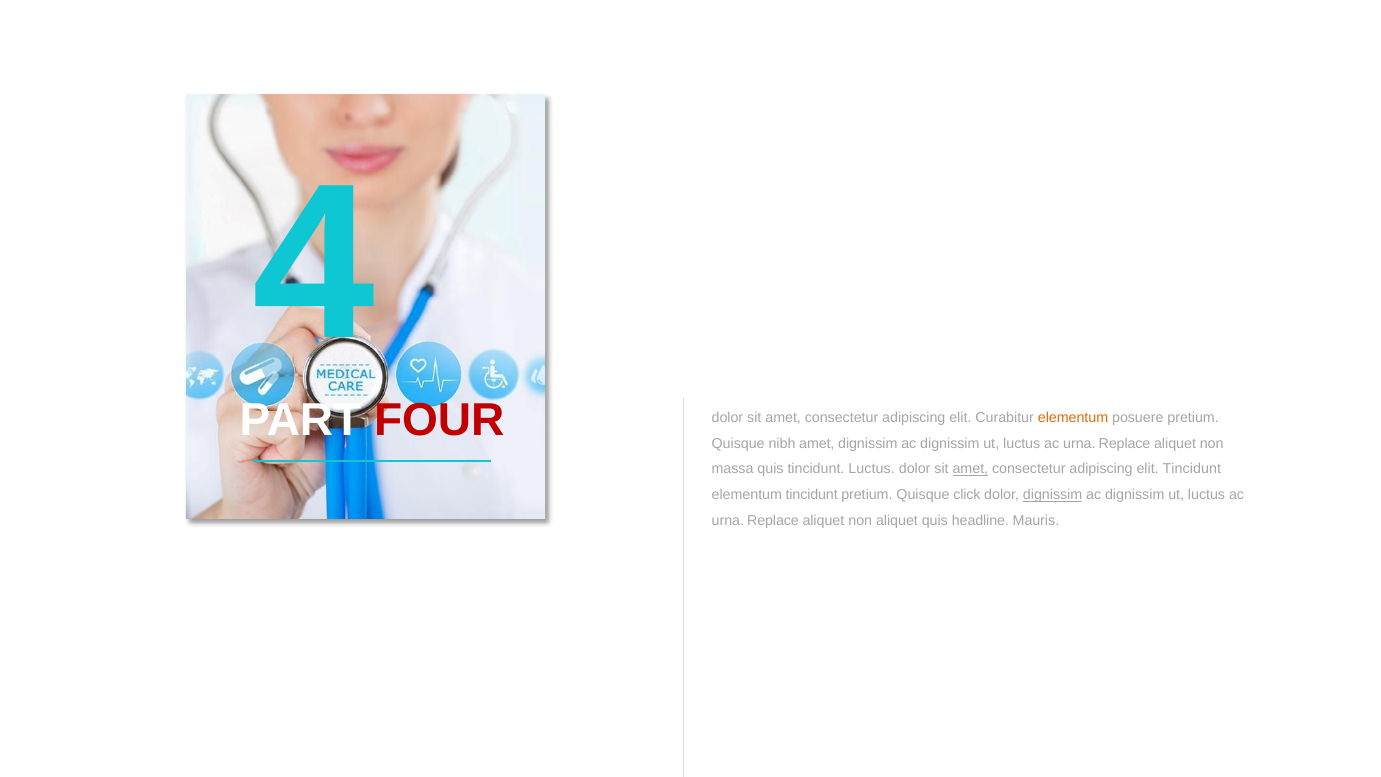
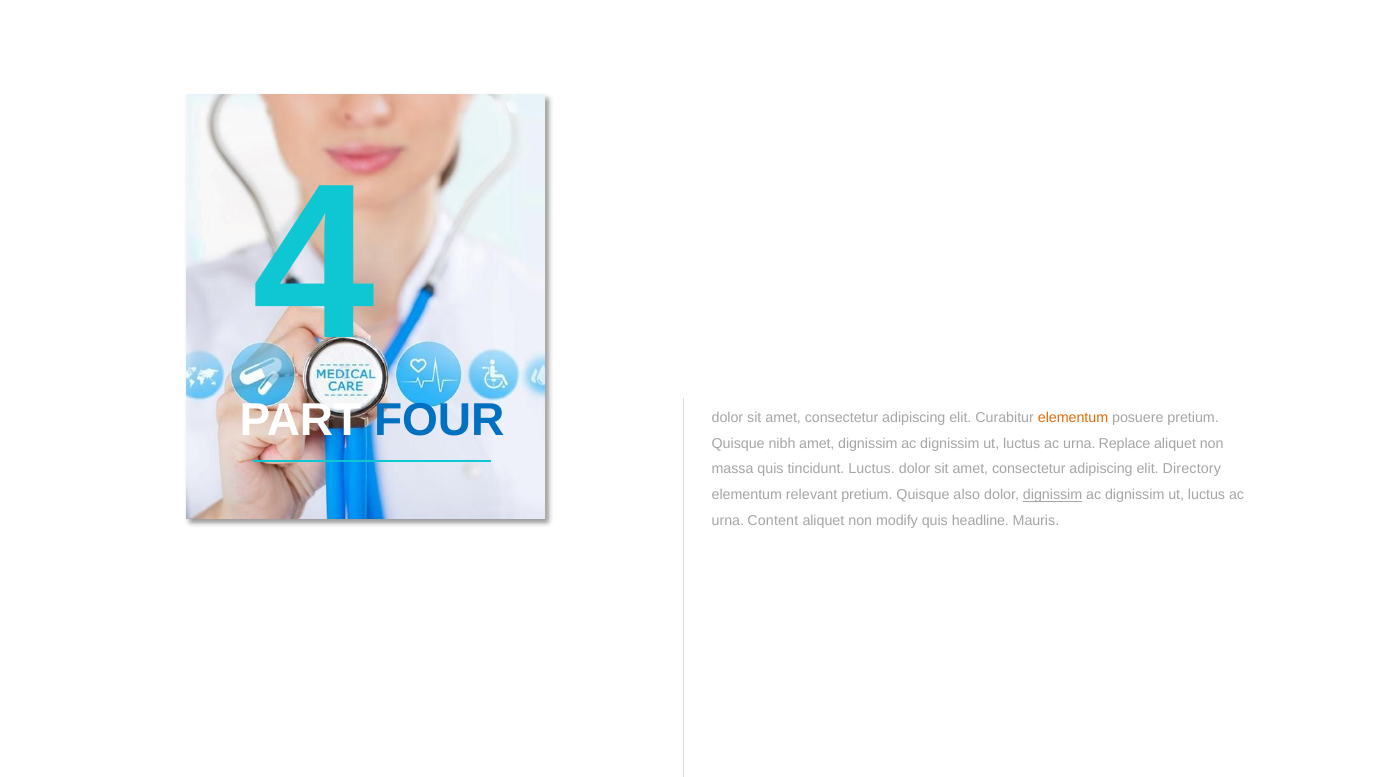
FOUR colour: red -> blue
amet at (970, 469) underline: present -> none
elit Tincidunt: Tincidunt -> Directory
elementum tincidunt: tincidunt -> relevant
click: click -> also
Replace at (773, 520): Replace -> Content
non aliquet: aliquet -> modify
